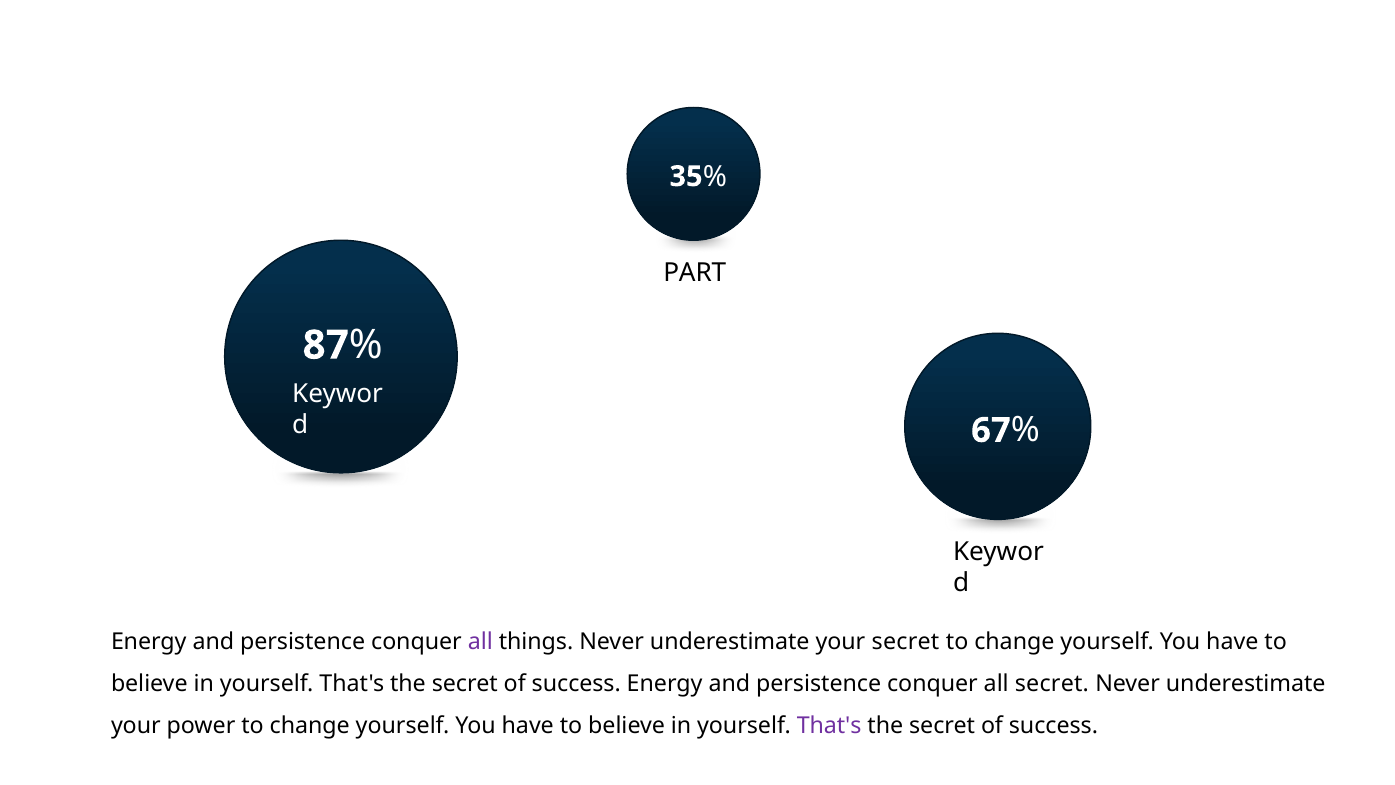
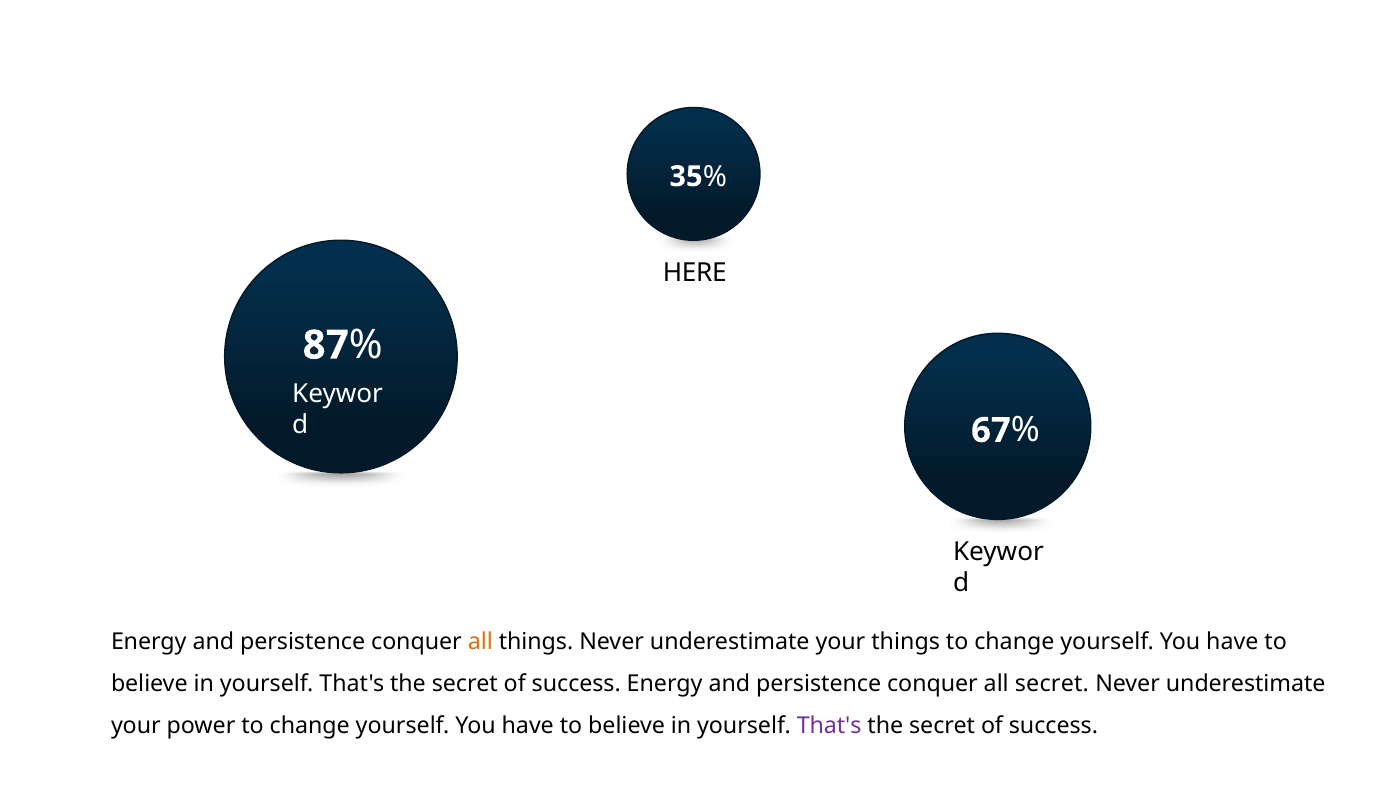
PART: PART -> HERE
all at (480, 642) colour: purple -> orange
your secret: secret -> things
